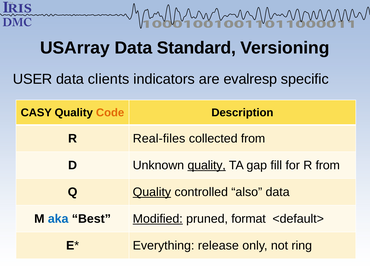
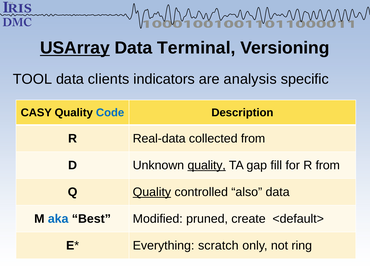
USArray underline: none -> present
Standard: Standard -> Terminal
USER: USER -> TOOL
evalresp: evalresp -> analysis
Code colour: orange -> blue
Real-files: Real-files -> Real-data
Modified underline: present -> none
format: format -> create
release: release -> scratch
